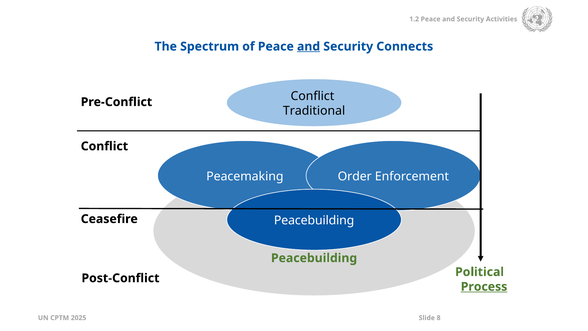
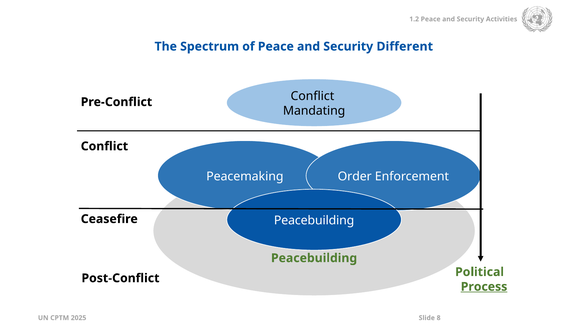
and at (309, 46) underline: present -> none
Connects: Connects -> Different
Traditional: Traditional -> Mandating
